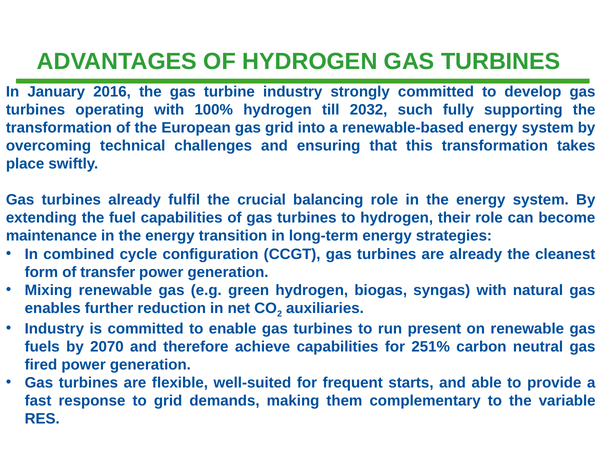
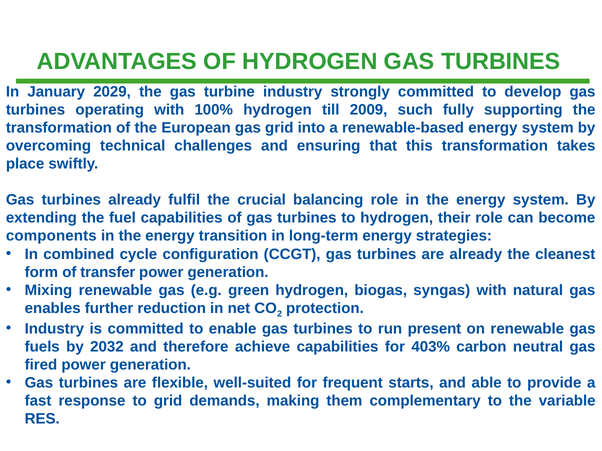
2016: 2016 -> 2029
2032: 2032 -> 2009
maintenance: maintenance -> components
auxiliaries: auxiliaries -> protection
2070: 2070 -> 2032
251%: 251% -> 403%
